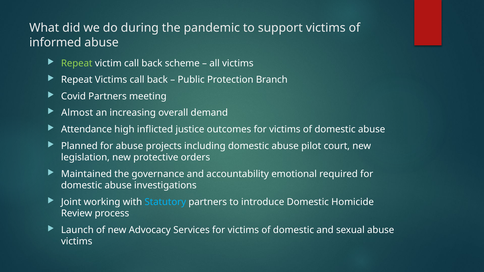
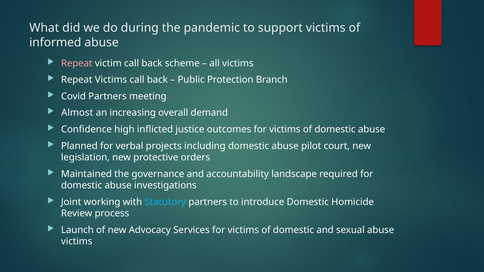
Repeat at (77, 63) colour: light green -> pink
Attendance: Attendance -> Confidence
for abuse: abuse -> verbal
emotional: emotional -> landscape
